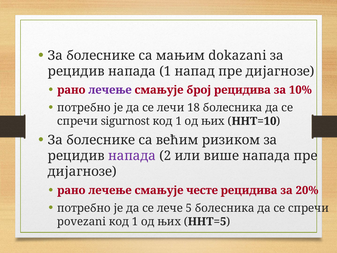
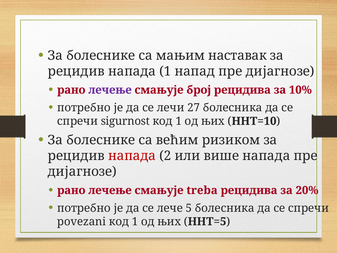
dokazani: dokazani -> наставак
18: 18 -> 27
напада at (132, 156) colour: purple -> red
честе: честе -> treba
